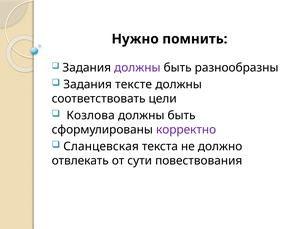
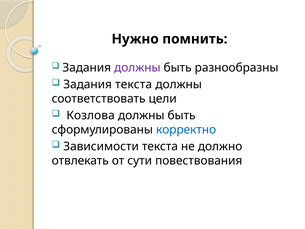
Задания тексте: тексте -> текста
корректно colour: purple -> blue
Сланцевская: Сланцевская -> Зависимости
